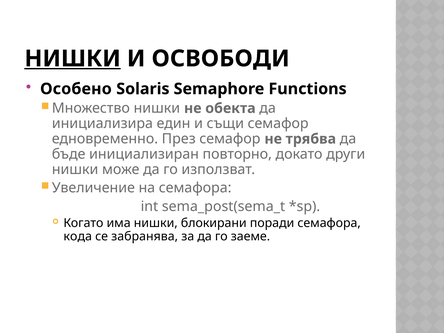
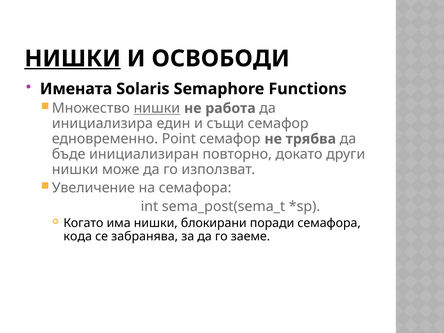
Особено: Особено -> Имената
нишки at (157, 108) underline: none -> present
обекта: обекта -> работа
През: През -> Point
